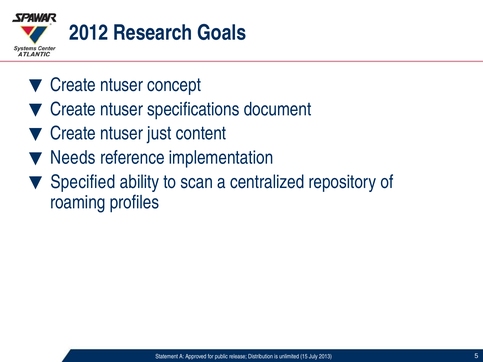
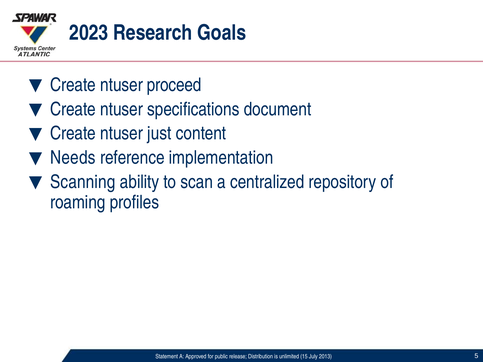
2012: 2012 -> 2023
concept: concept -> proceed
Specified: Specified -> Scanning
